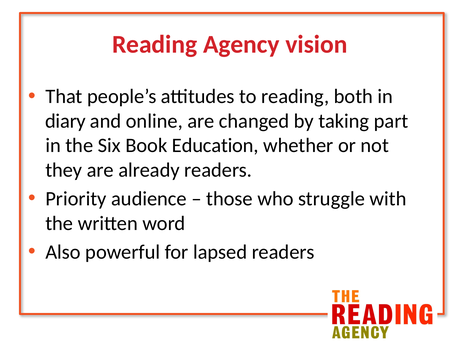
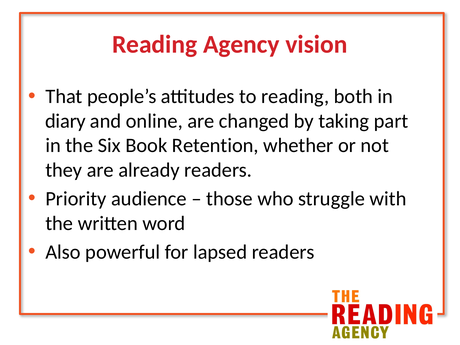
Education: Education -> Retention
